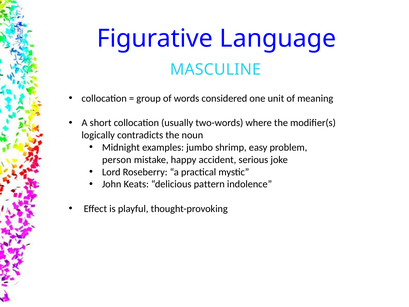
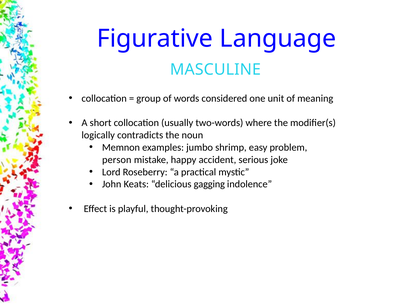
Midnight: Midnight -> Memnon
pattern: pattern -> gagging
